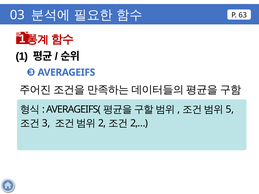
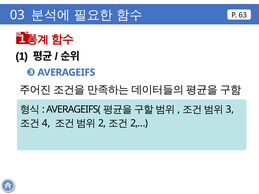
5: 5 -> 3
3: 3 -> 4
